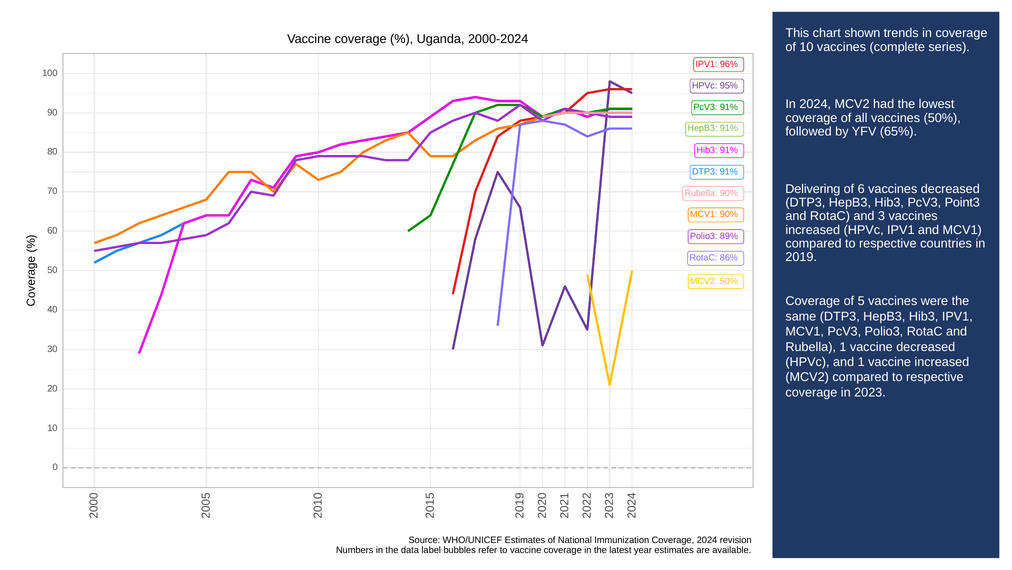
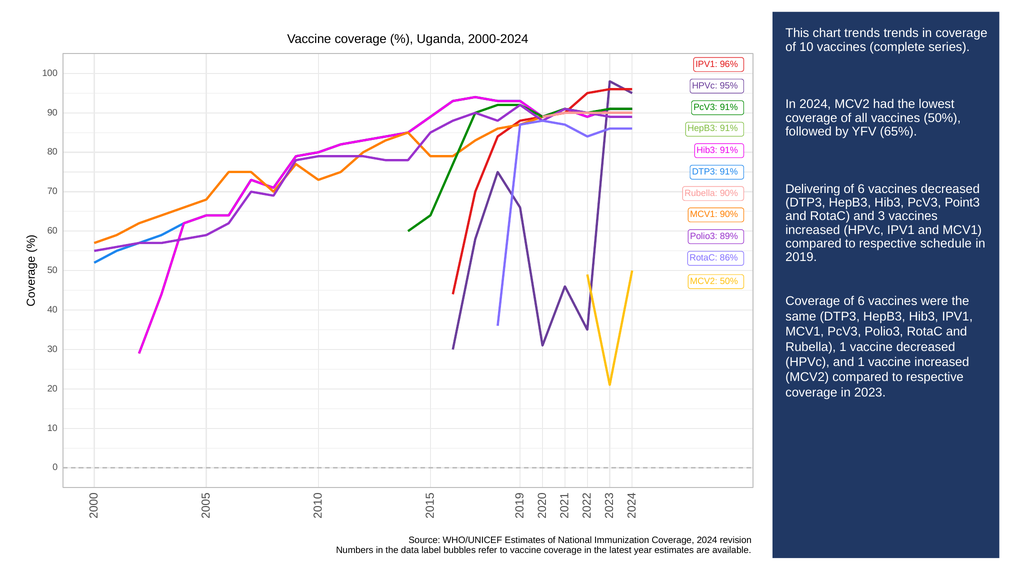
chart shown: shown -> trends
countries: countries -> schedule
Coverage of 5: 5 -> 6
